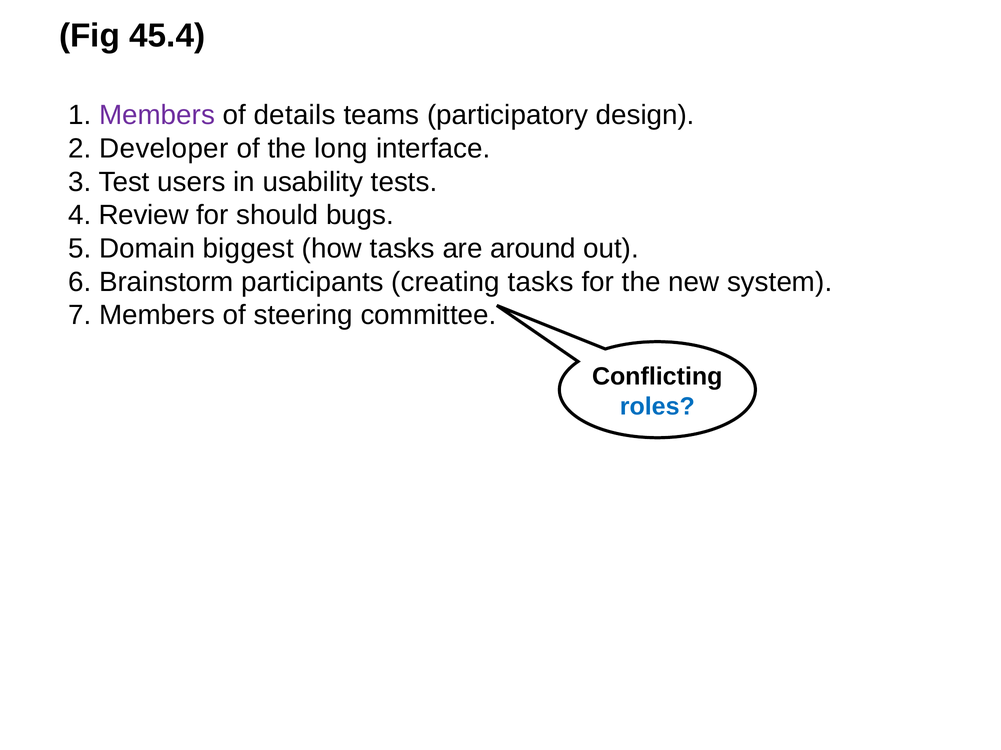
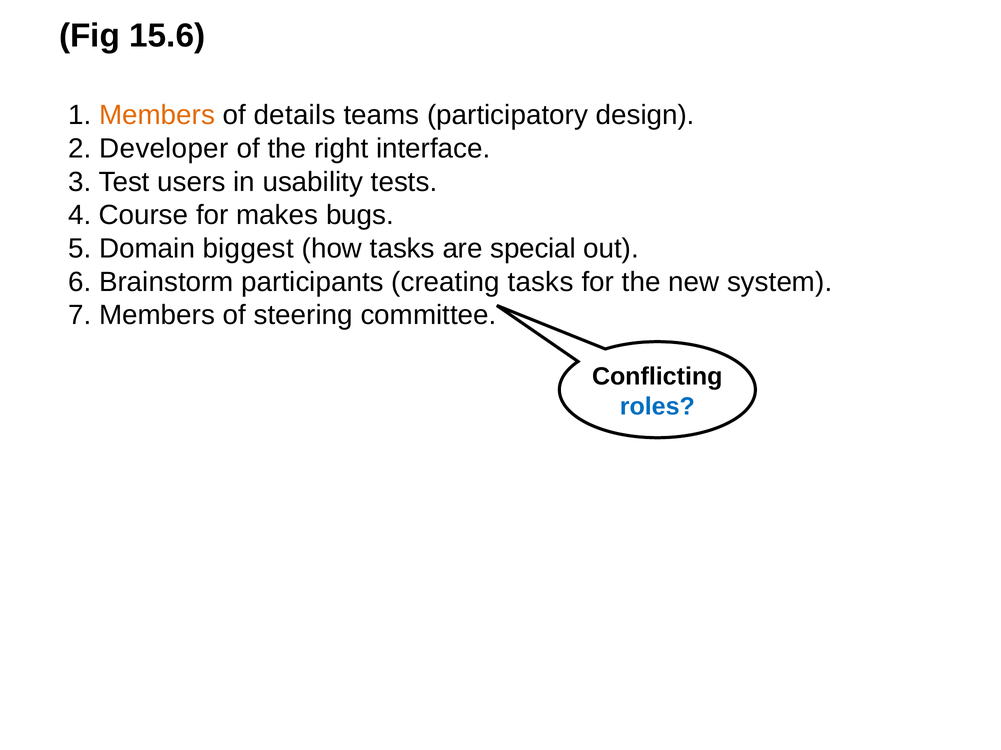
45.4: 45.4 -> 15.6
Members at (157, 115) colour: purple -> orange
long: long -> right
Review: Review -> Course
should: should -> makes
around: around -> special
